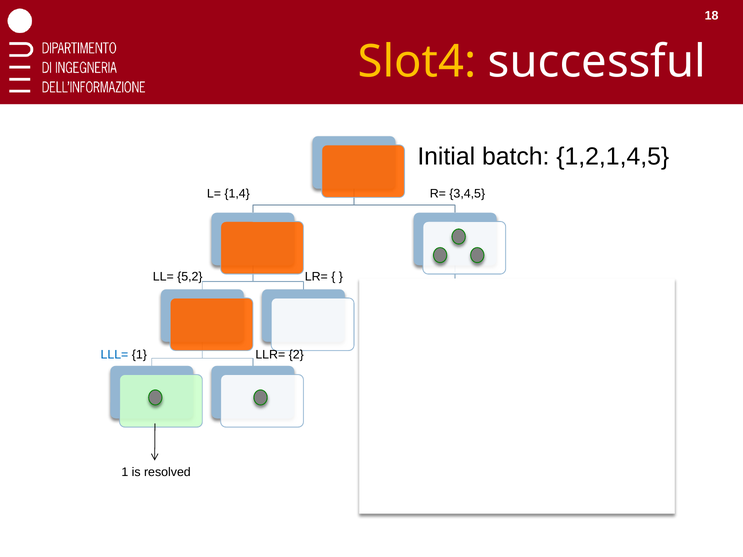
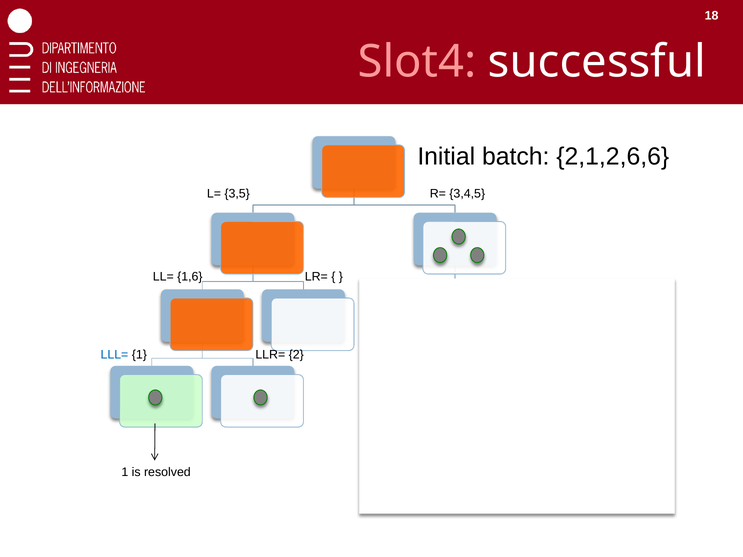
Slot4 colour: yellow -> pink
1,2,1,4,5: 1,2,1,4,5 -> 2,1,2,6,6
1,4: 1,4 -> 3,5
5,2: 5,2 -> 1,6
